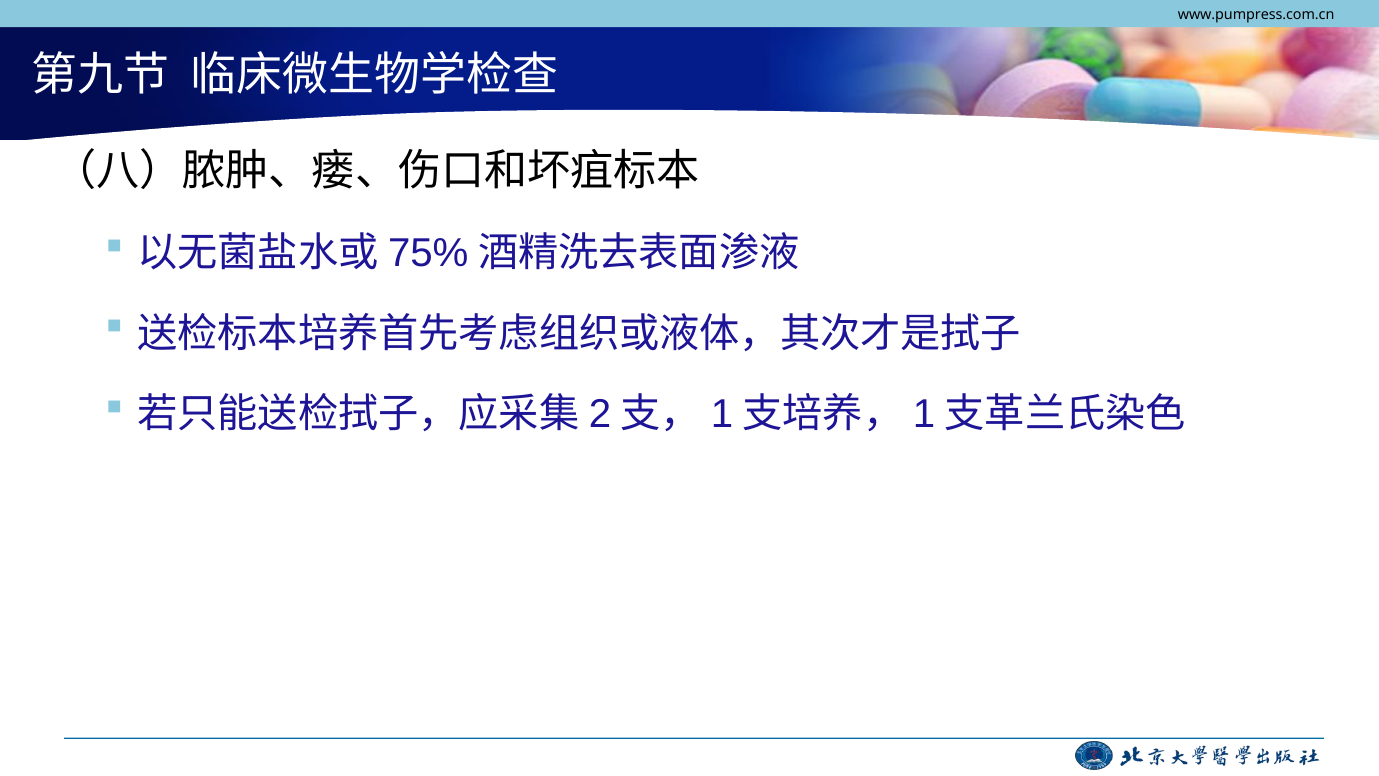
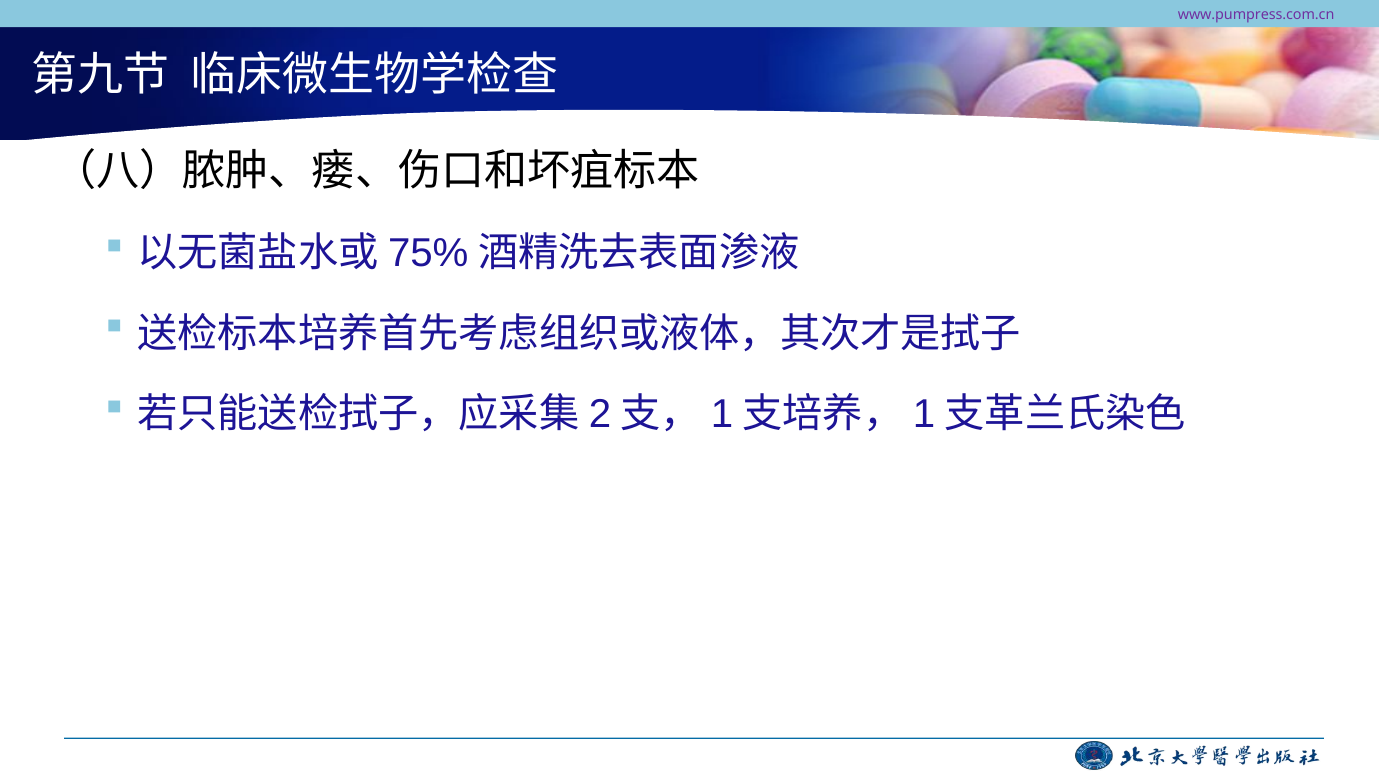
www.pumpress.com.cn colour: black -> purple
